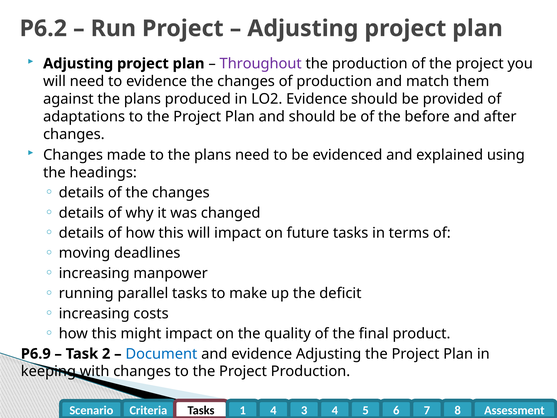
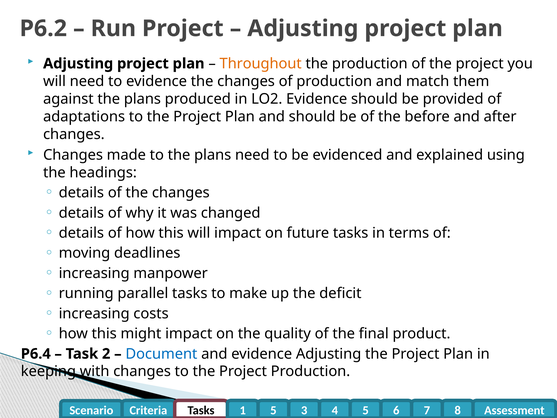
Throughout colour: purple -> orange
P6.9: P6.9 -> P6.4
4 at (273, 410): 4 -> 5
